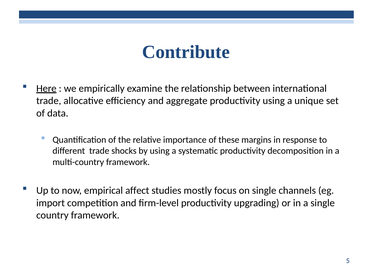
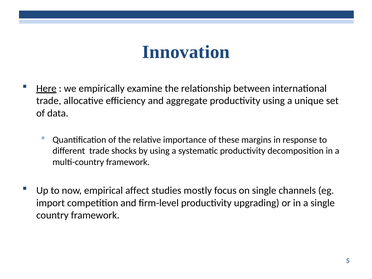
Contribute: Contribute -> Innovation
